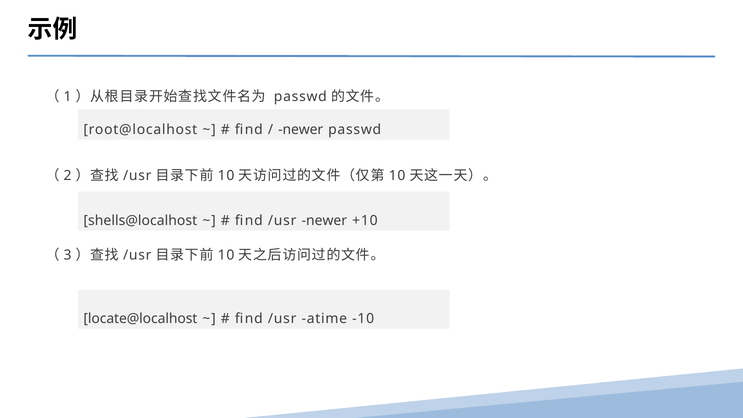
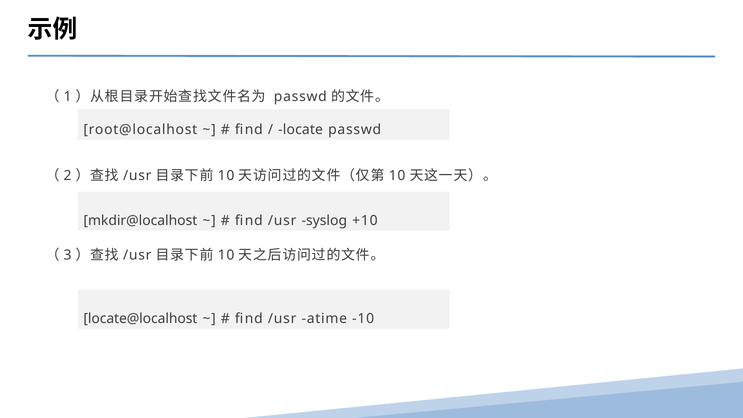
newer at (301, 130): newer -> locate
shells@localhost: shells@localhost -> mkdir@localhost
/usr newer: newer -> syslog
